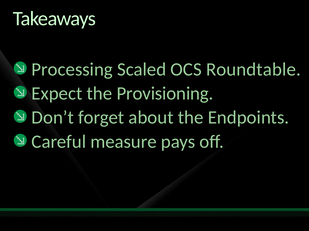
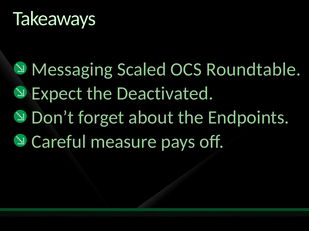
Processing: Processing -> Messaging
Provisioning: Provisioning -> Deactivated
